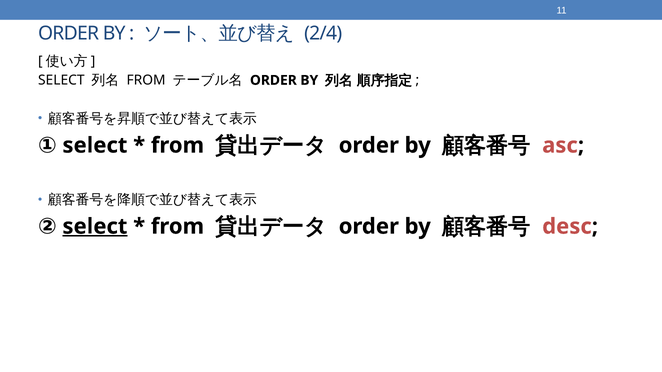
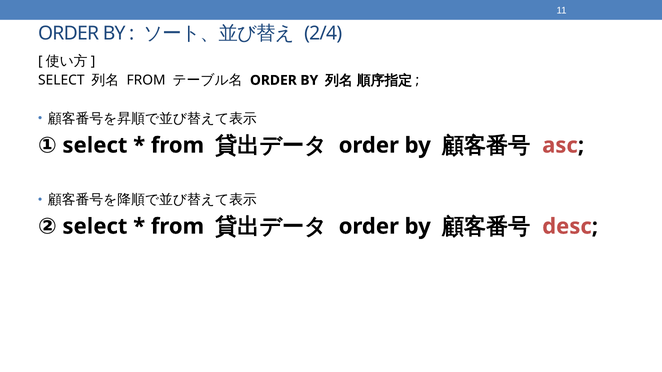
select at (95, 227) underline: present -> none
